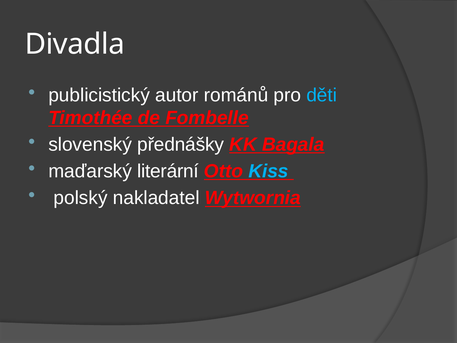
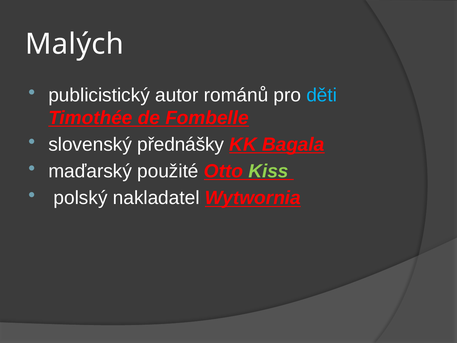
Divadla: Divadla -> Malých
literární: literární -> použité
Kiss colour: light blue -> light green
